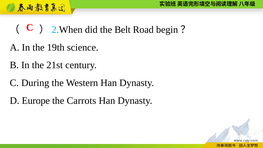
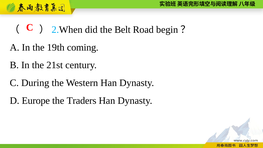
science: science -> coming
Carrots: Carrots -> Traders
